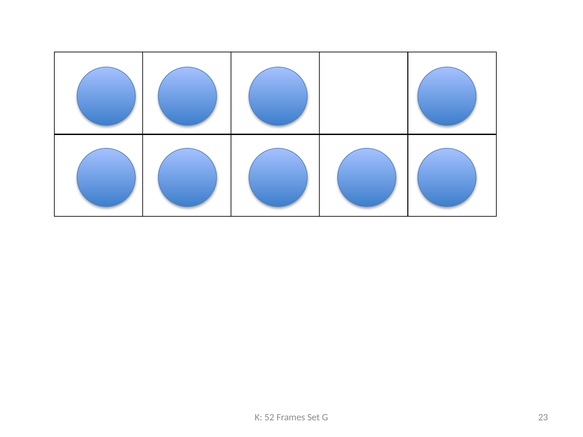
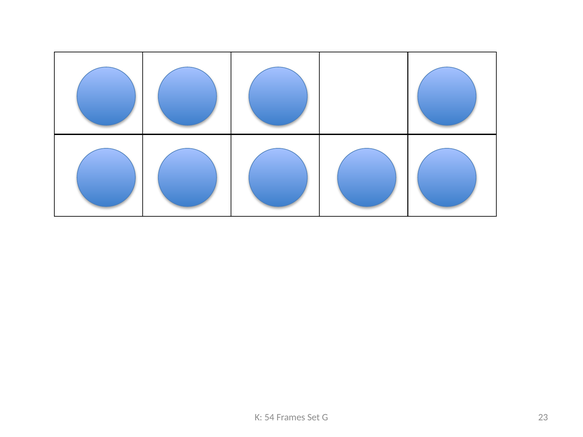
52: 52 -> 54
